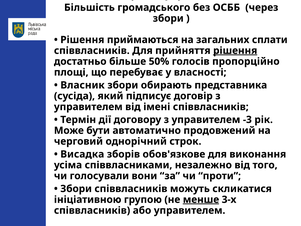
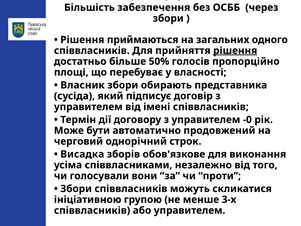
громадського: громадського -> забезпечення
сплати: сплати -> одного
-3: -3 -> -0
менше underline: present -> none
